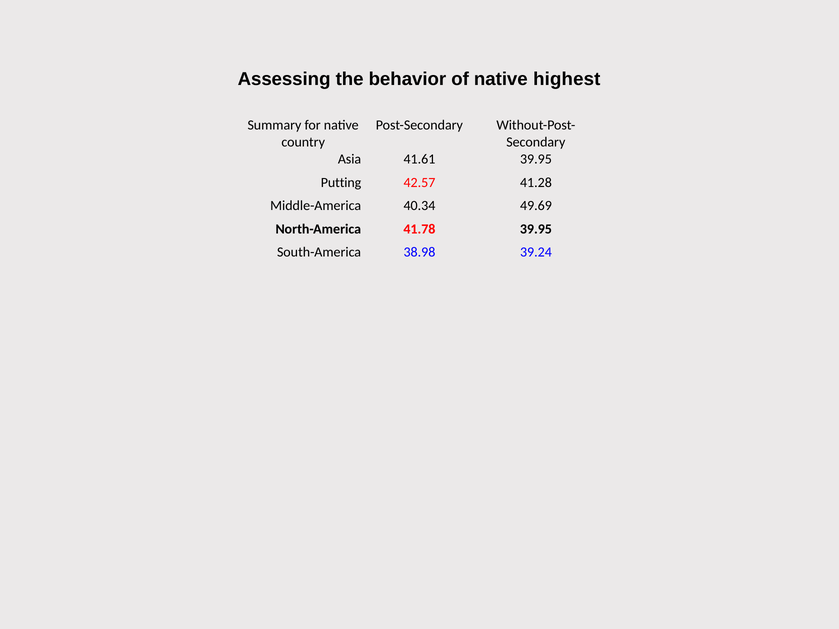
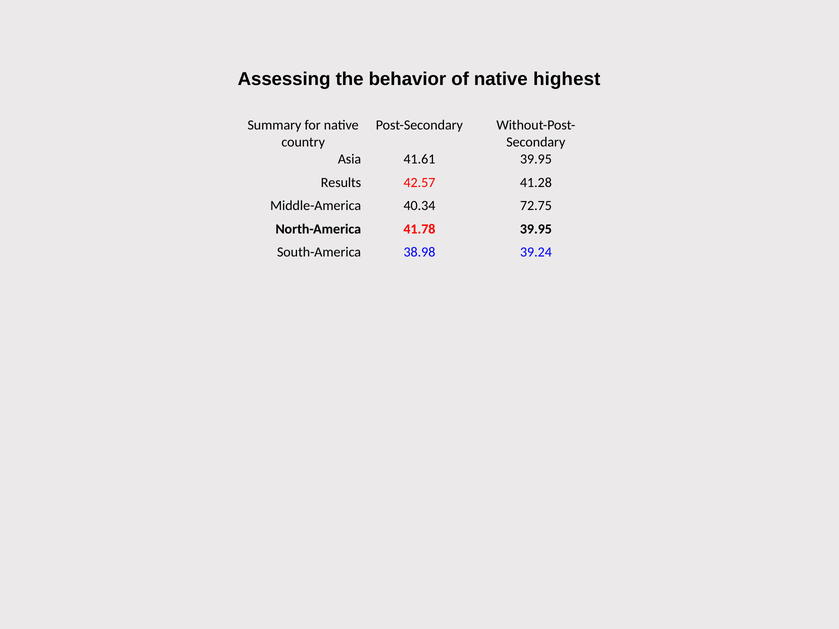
Putting: Putting -> Results
49.69: 49.69 -> 72.75
